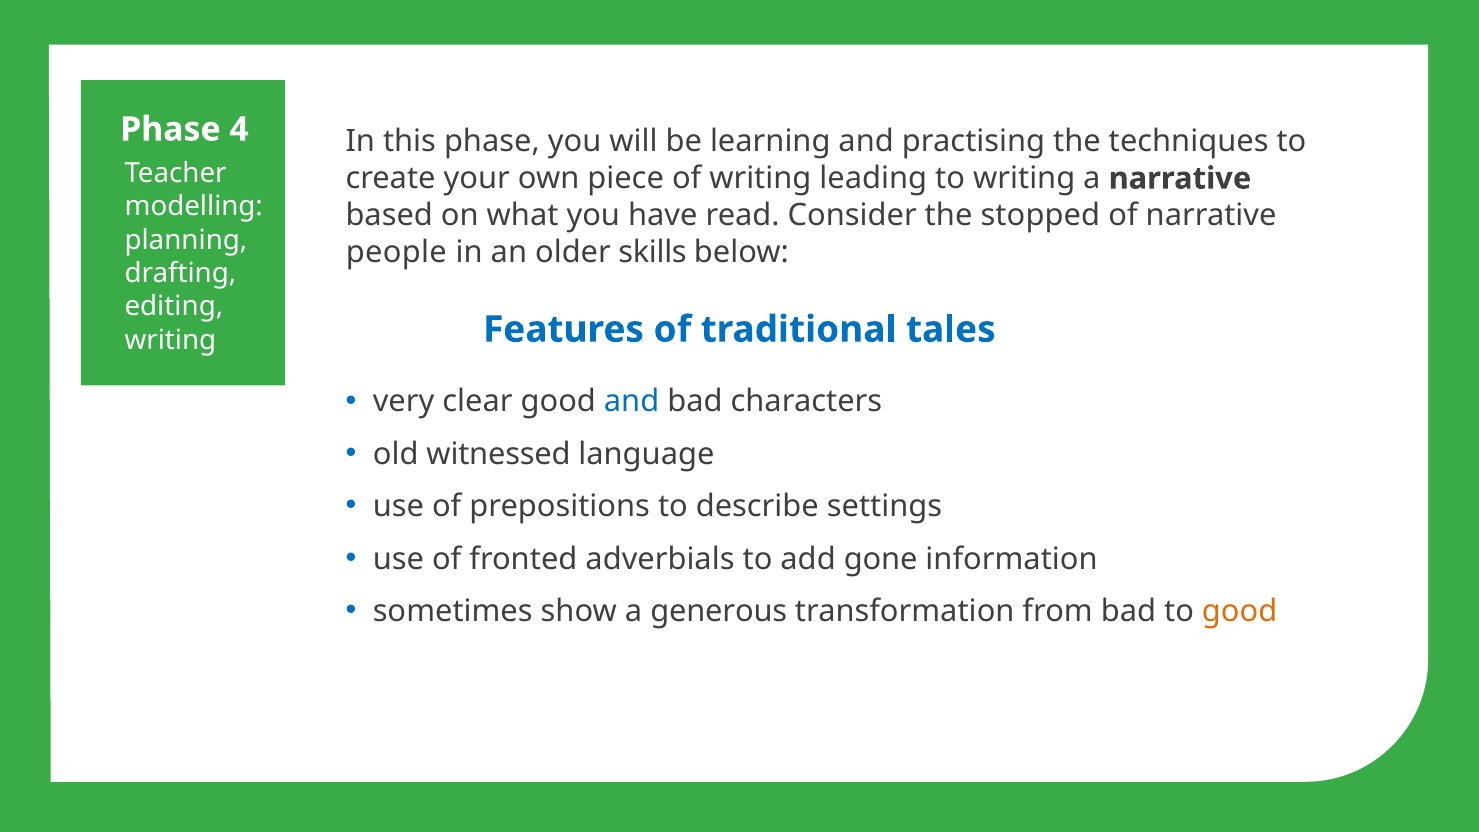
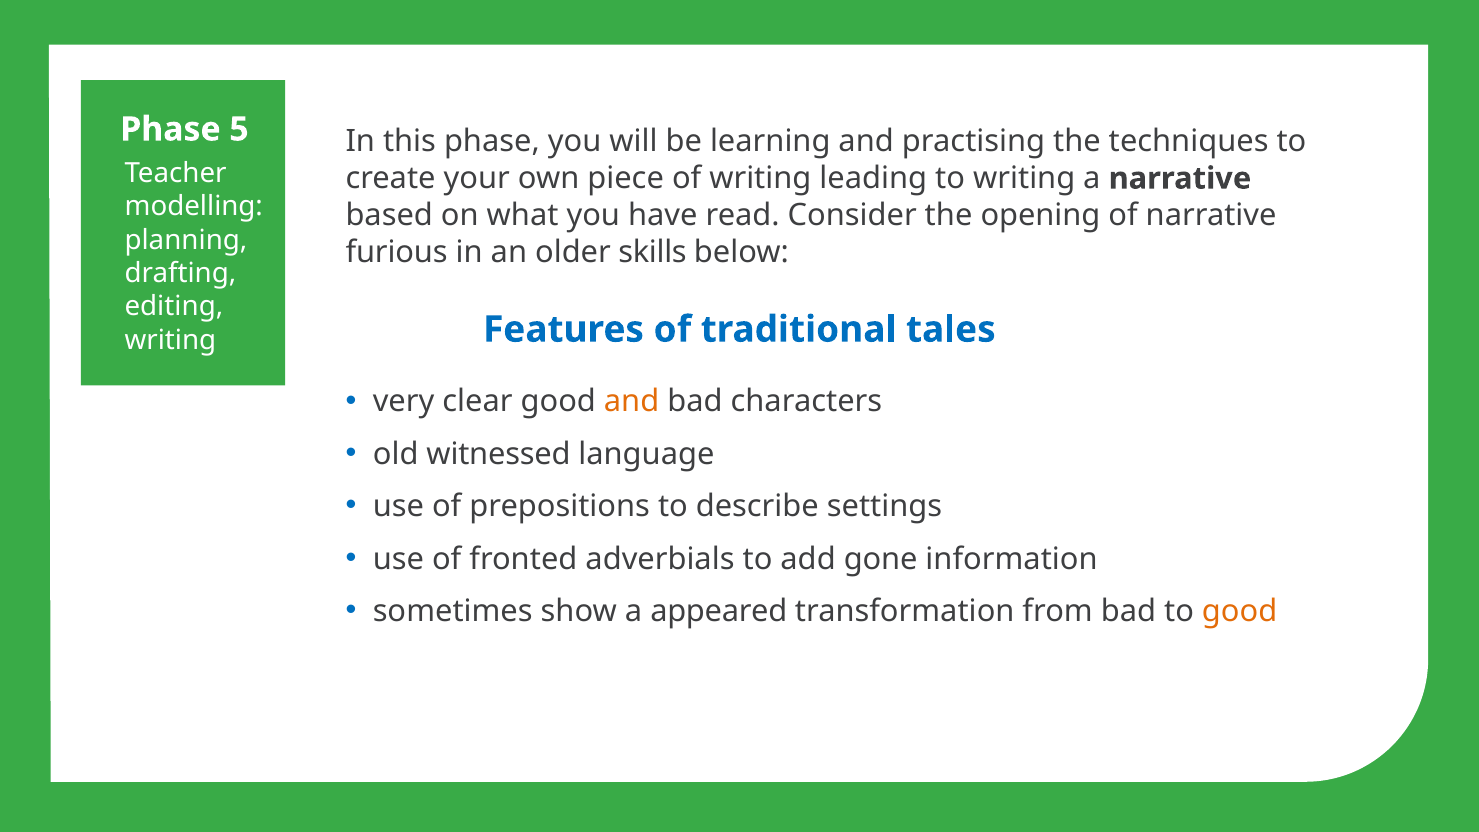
4: 4 -> 5
stopped: stopped -> opening
people: people -> furious
and at (632, 402) colour: blue -> orange
generous: generous -> appeared
